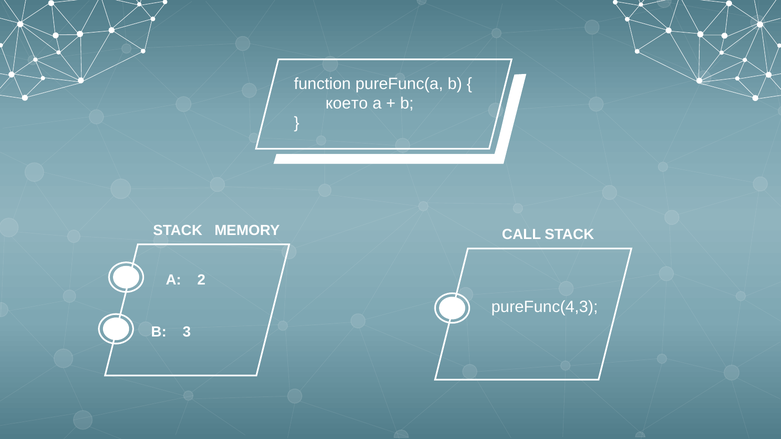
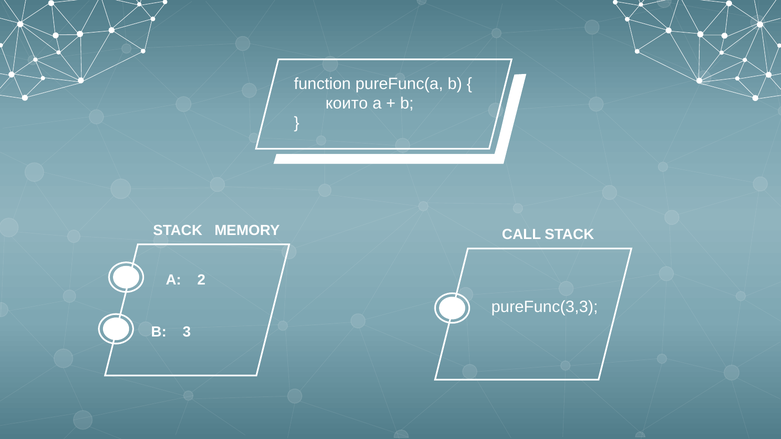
което: което -> които
pureFunc(4,3: pureFunc(4,3 -> pureFunc(3,3
